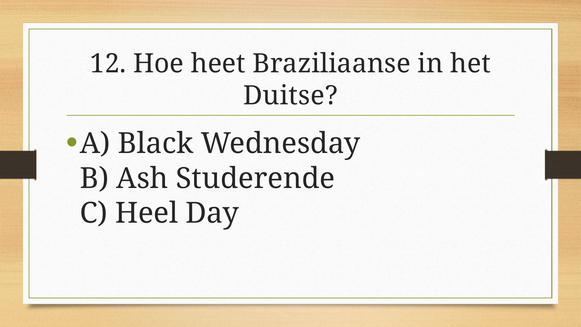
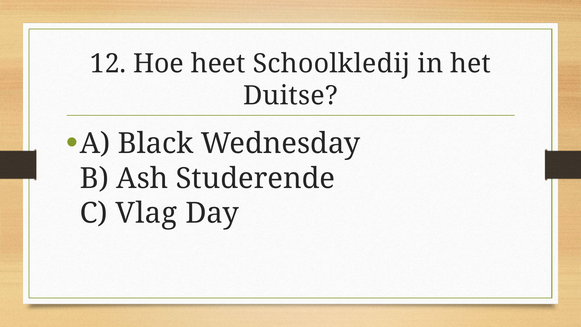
Braziliaanse: Braziliaanse -> Schoolkledij
Heel: Heel -> Vlag
